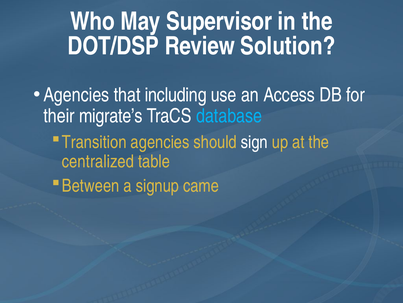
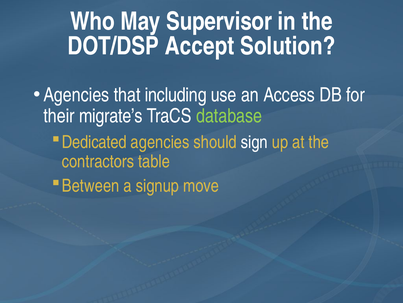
Review: Review -> Accept
database colour: light blue -> light green
Transition: Transition -> Dedicated
centralized: centralized -> contractors
came: came -> move
